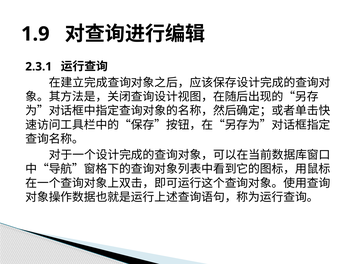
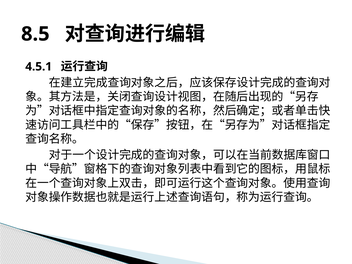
1.9: 1.9 -> 8.5
2.3.1: 2.3.1 -> 4.5.1
